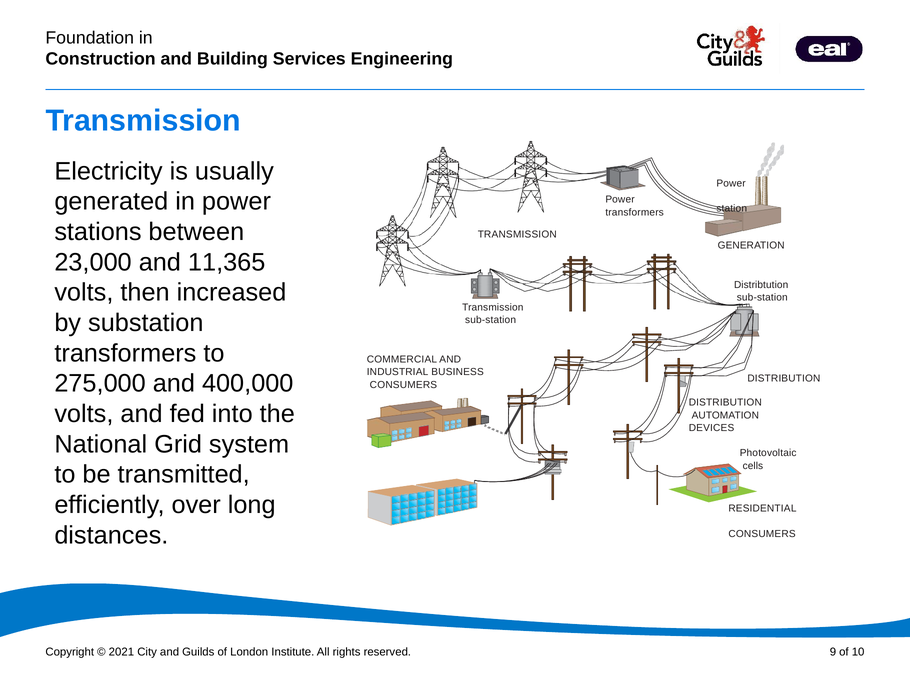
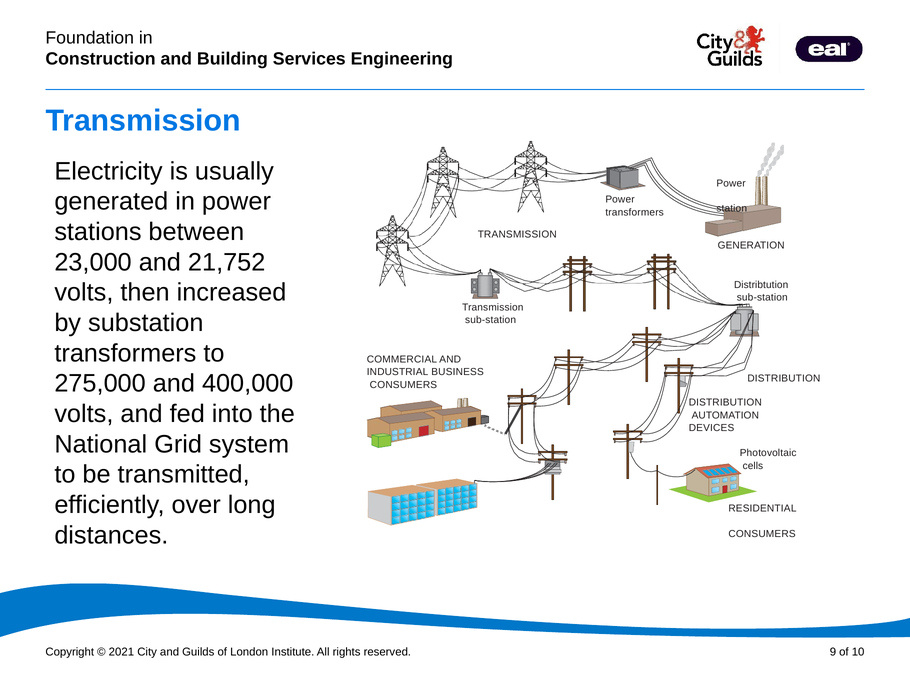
11,365: 11,365 -> 21,752
